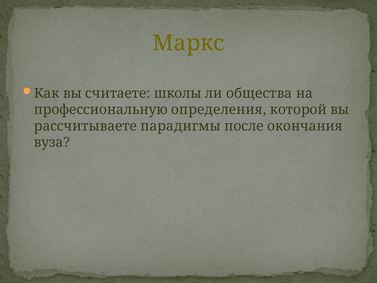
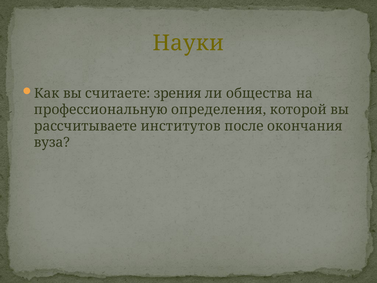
Маркс: Маркс -> Науки
школы: школы -> зрения
парадигмы: парадигмы -> институтов
